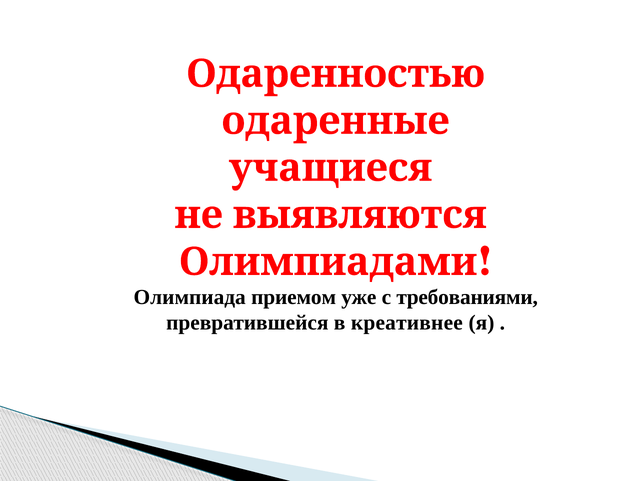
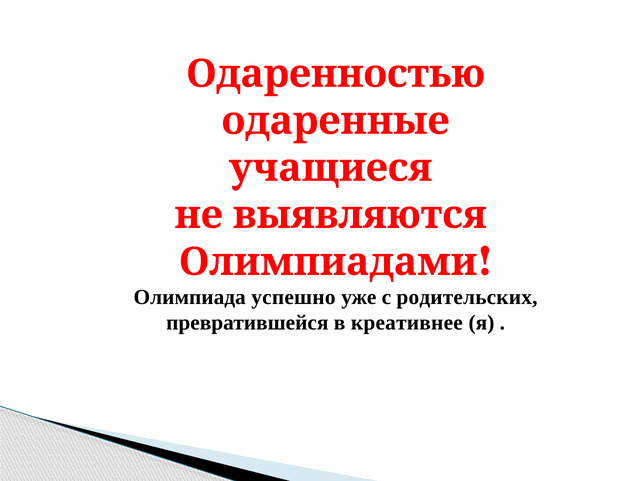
приемом: приемом -> успешно
требованиями: требованиями -> родительских
